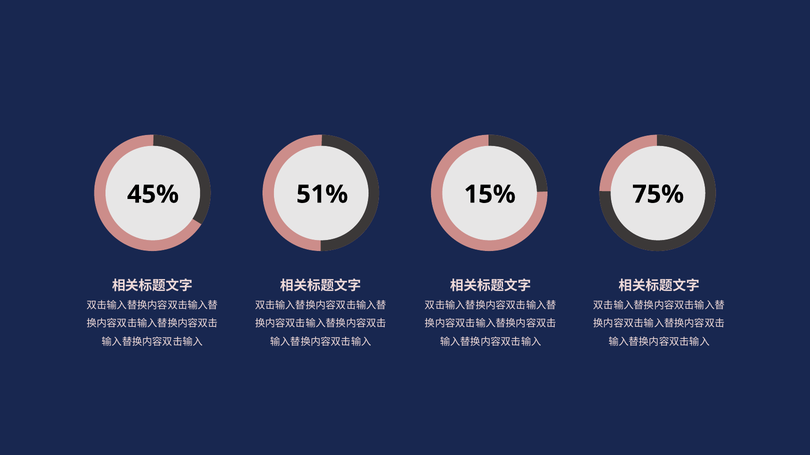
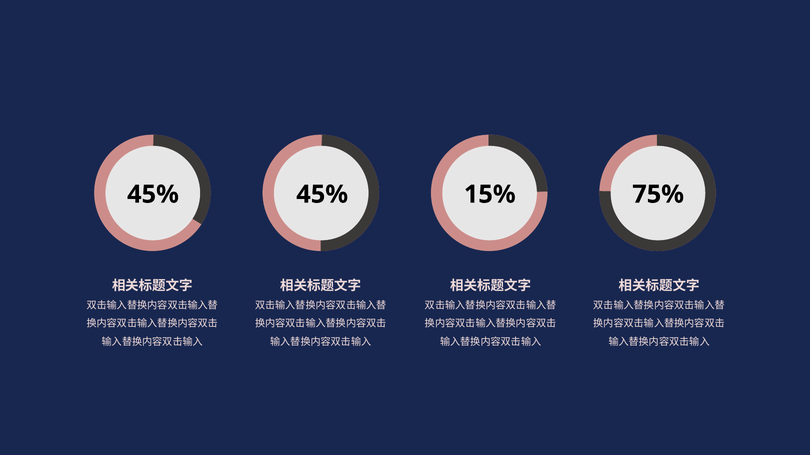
45% 51%: 51% -> 45%
